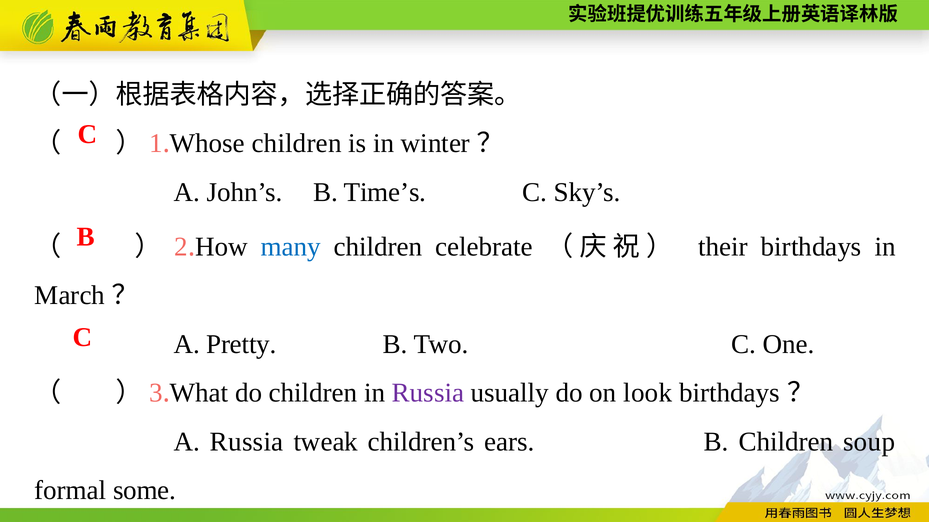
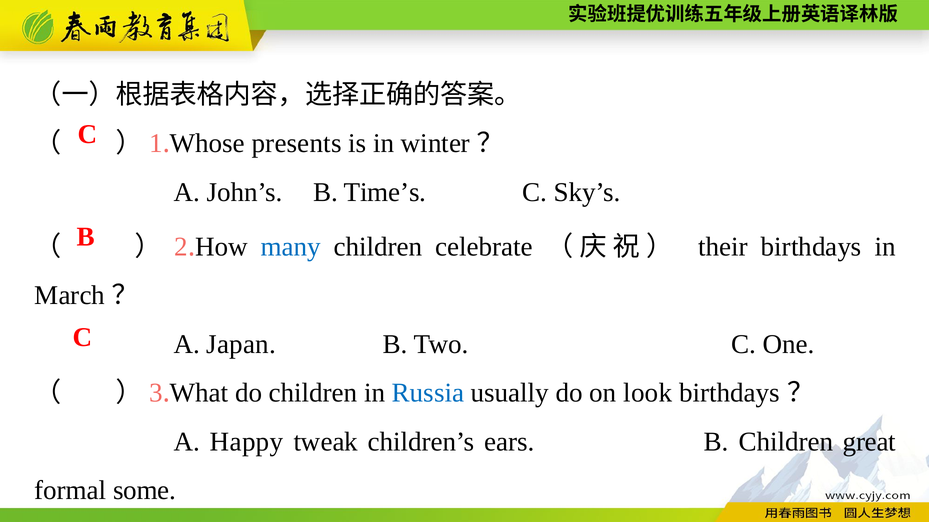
children at (297, 144): children -> presents
Pretty: Pretty -> Japan
Russia at (428, 393) colour: purple -> blue
A Russia: Russia -> Happy
soup: soup -> great
